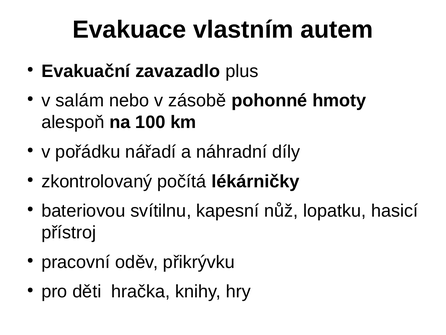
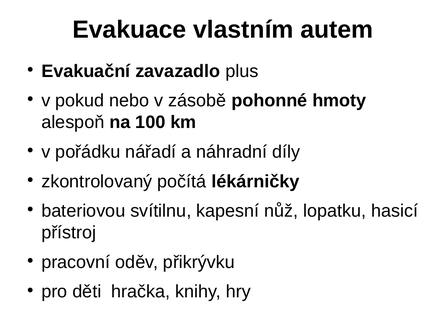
salám: salám -> pokud
